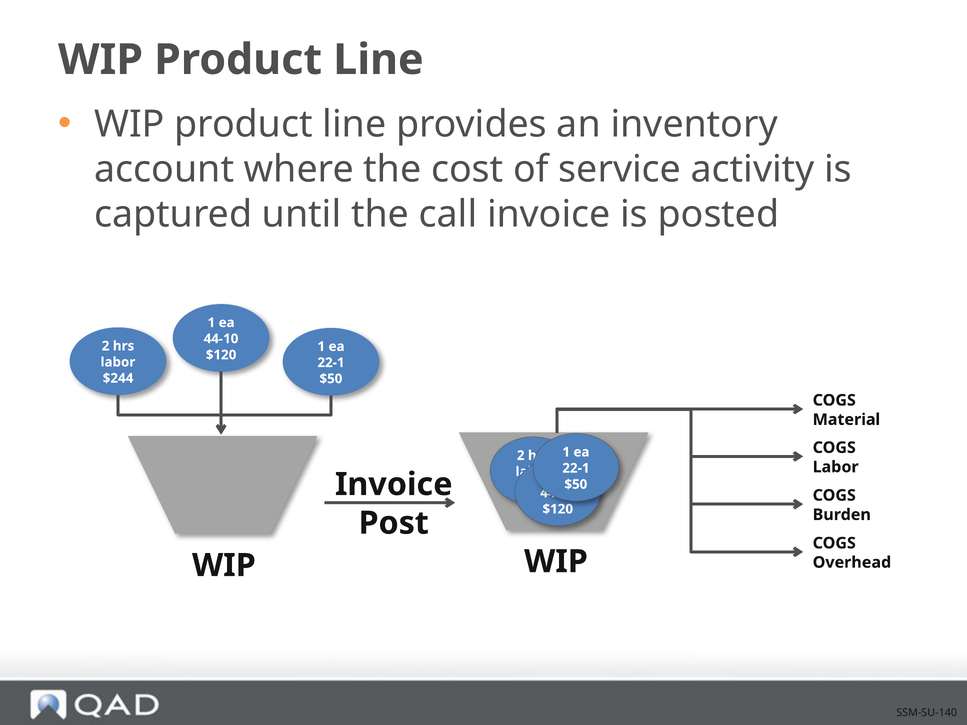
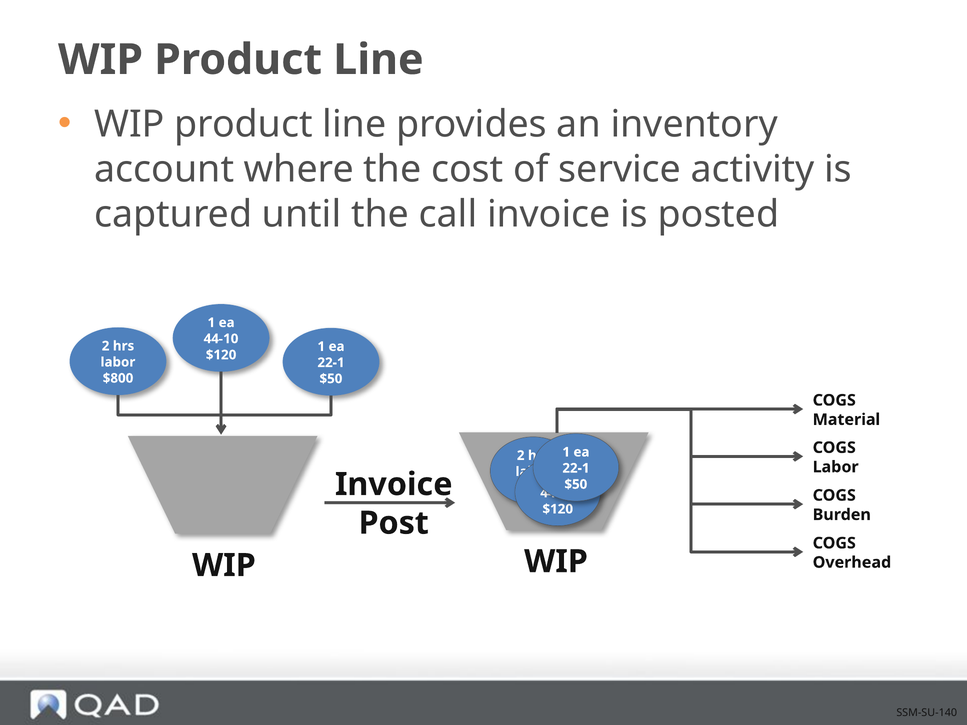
$244: $244 -> $800
